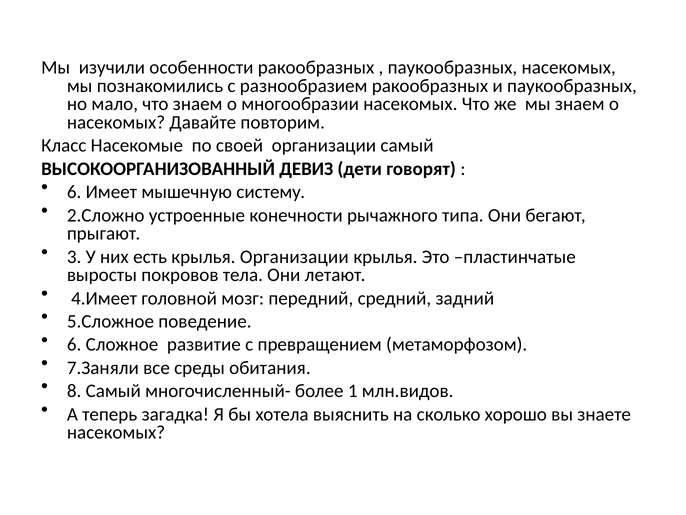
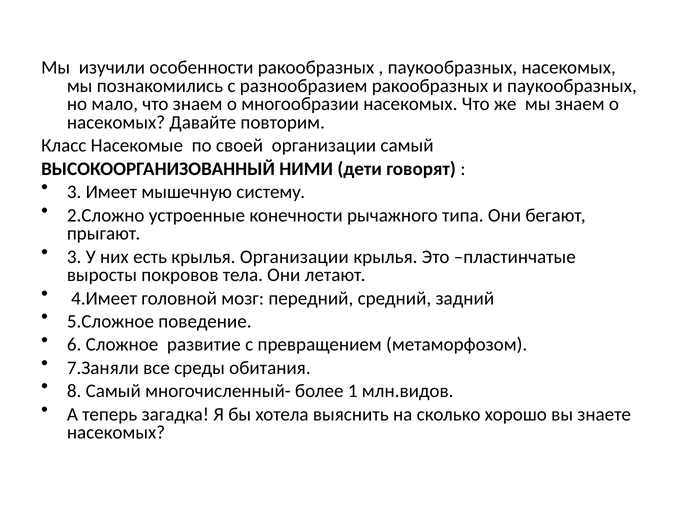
ДЕВИЗ: ДЕВИЗ -> НИМИ
6 at (74, 192): 6 -> 3
